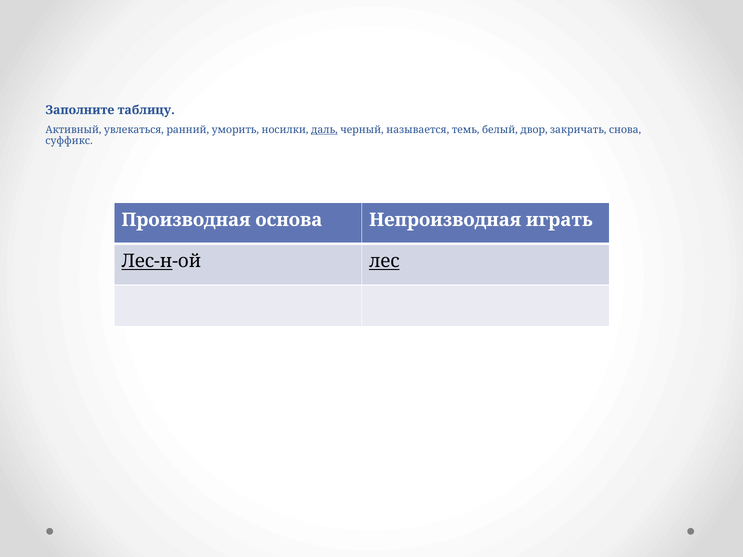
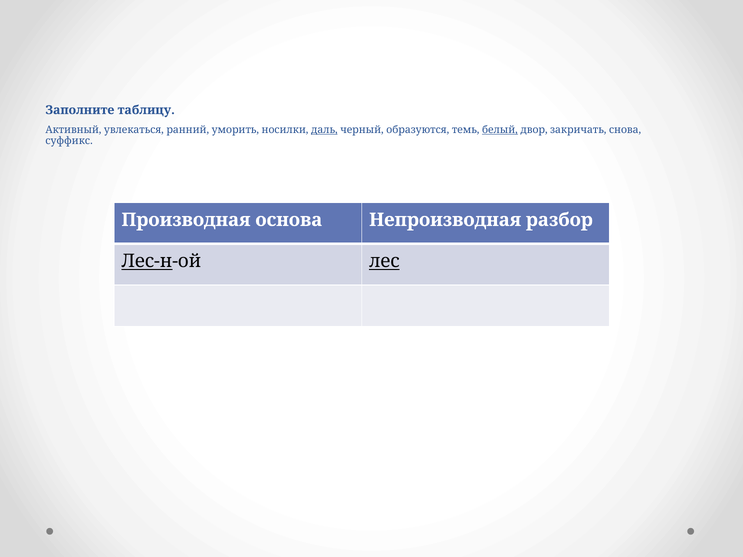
называется: называется -> образуются
белый underline: none -> present
играть: играть -> разбор
